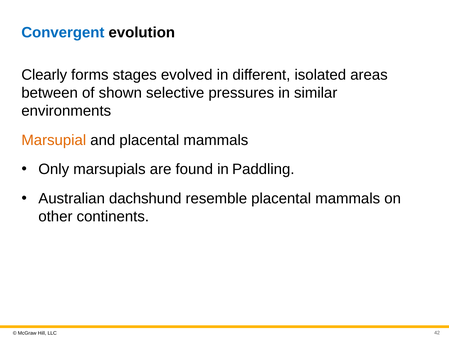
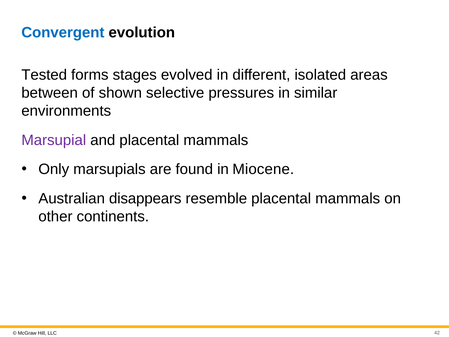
Clearly: Clearly -> Tested
Marsupial colour: orange -> purple
Paddling: Paddling -> Miocene
dachshund: dachshund -> disappears
